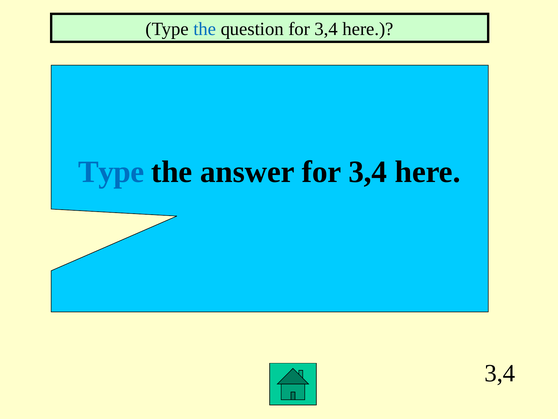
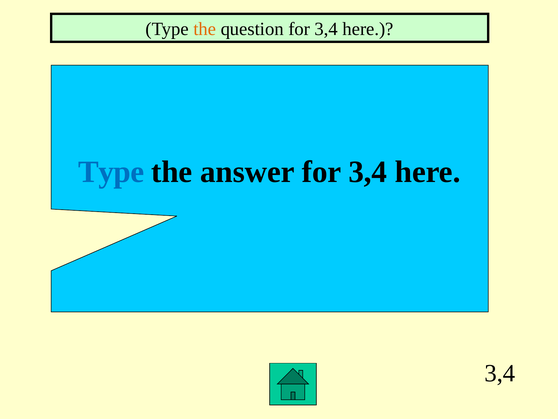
the at (205, 29) colour: blue -> orange
